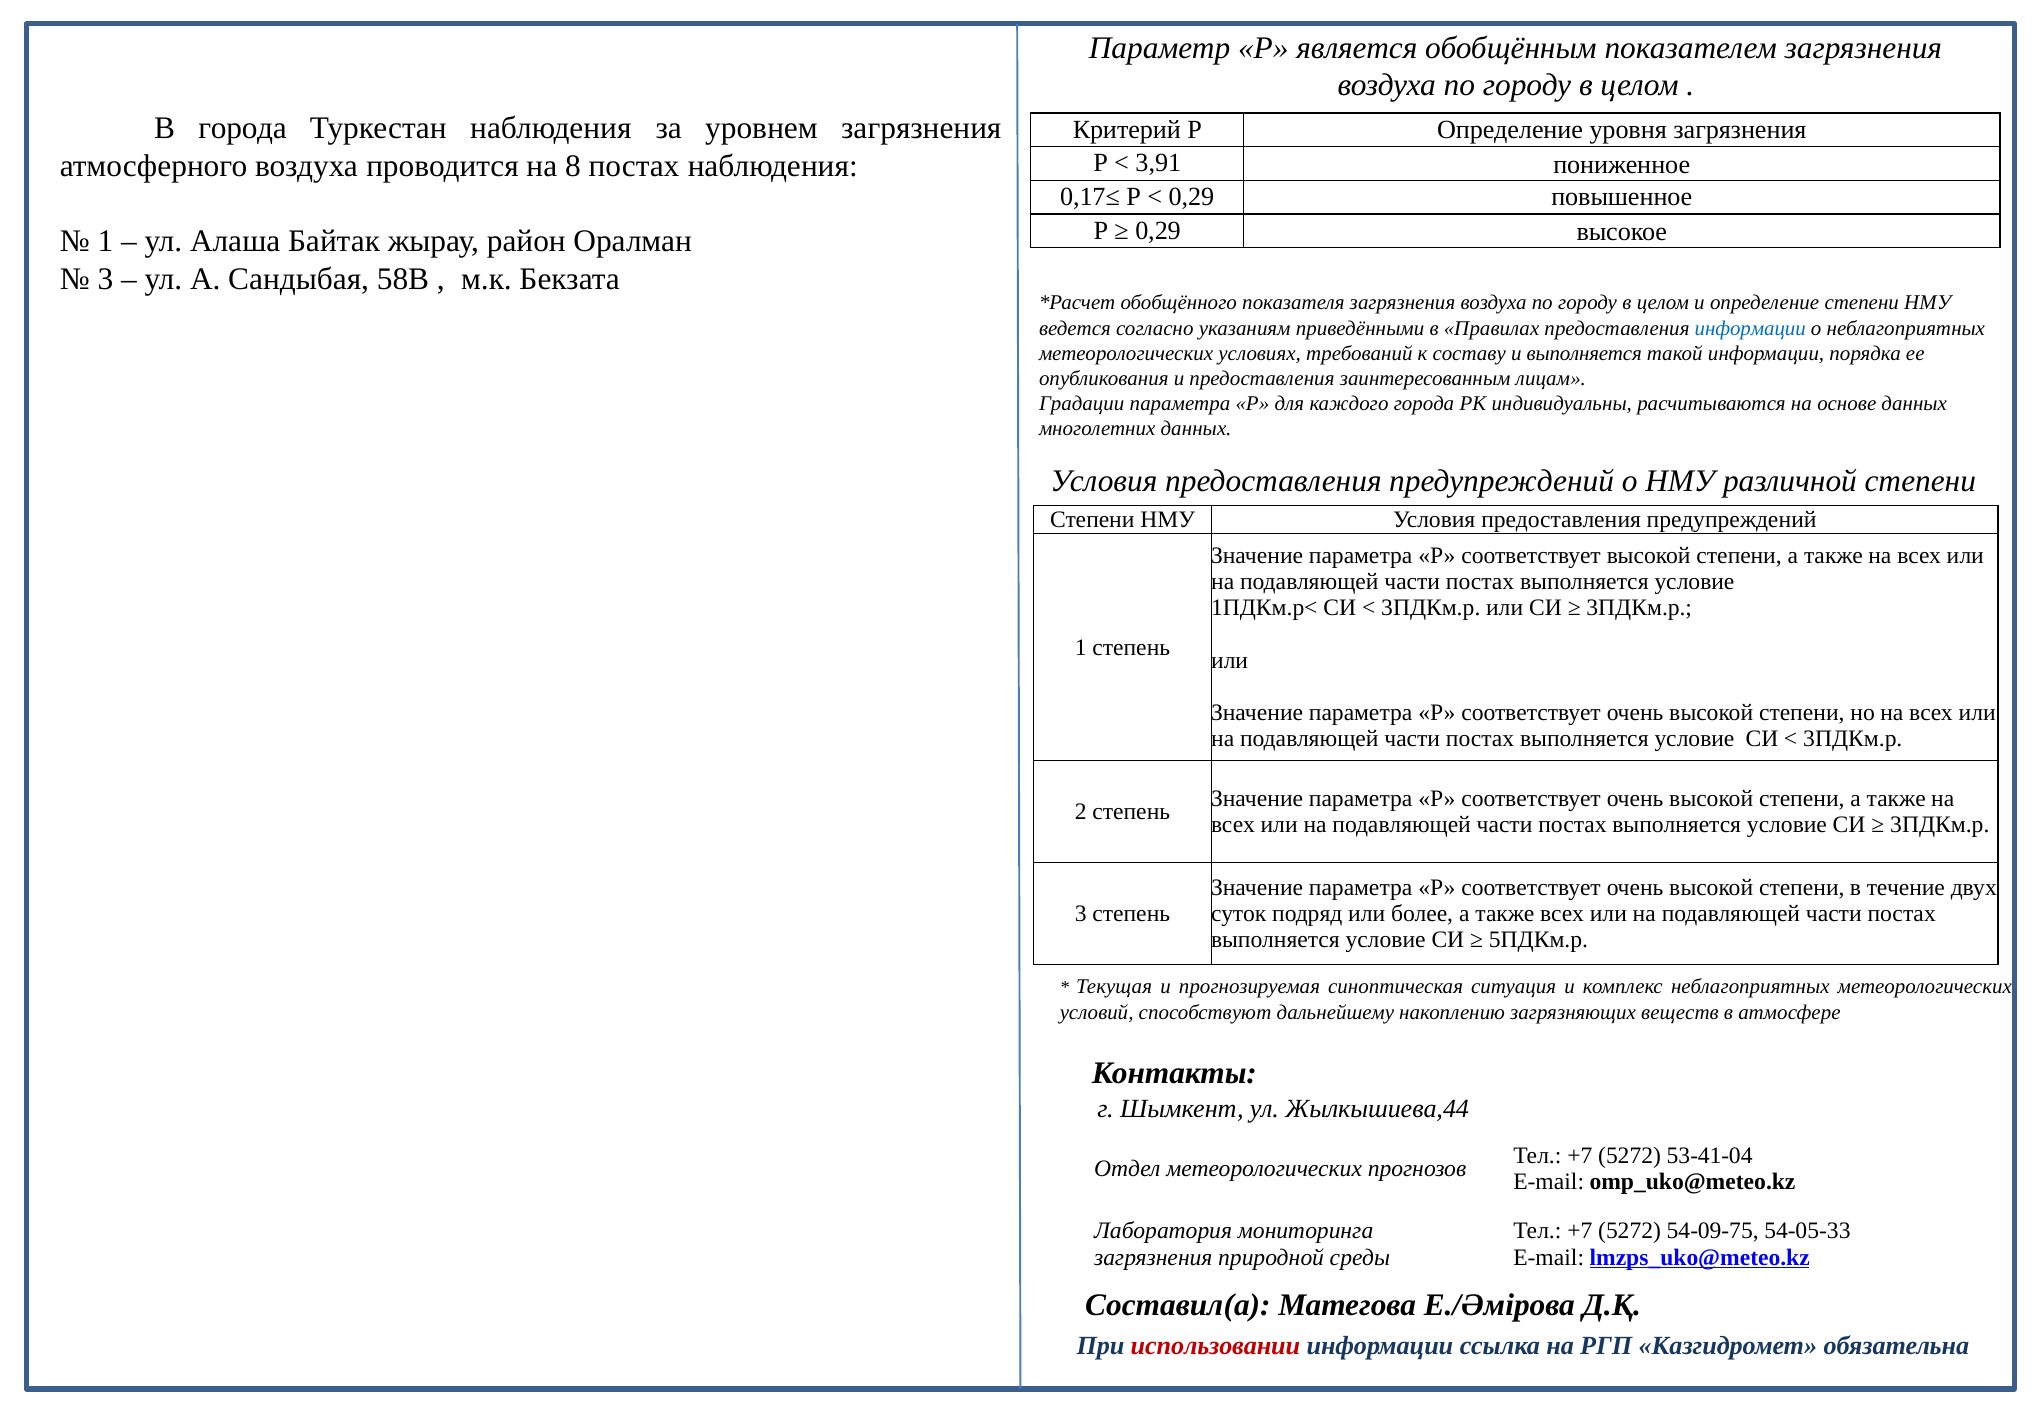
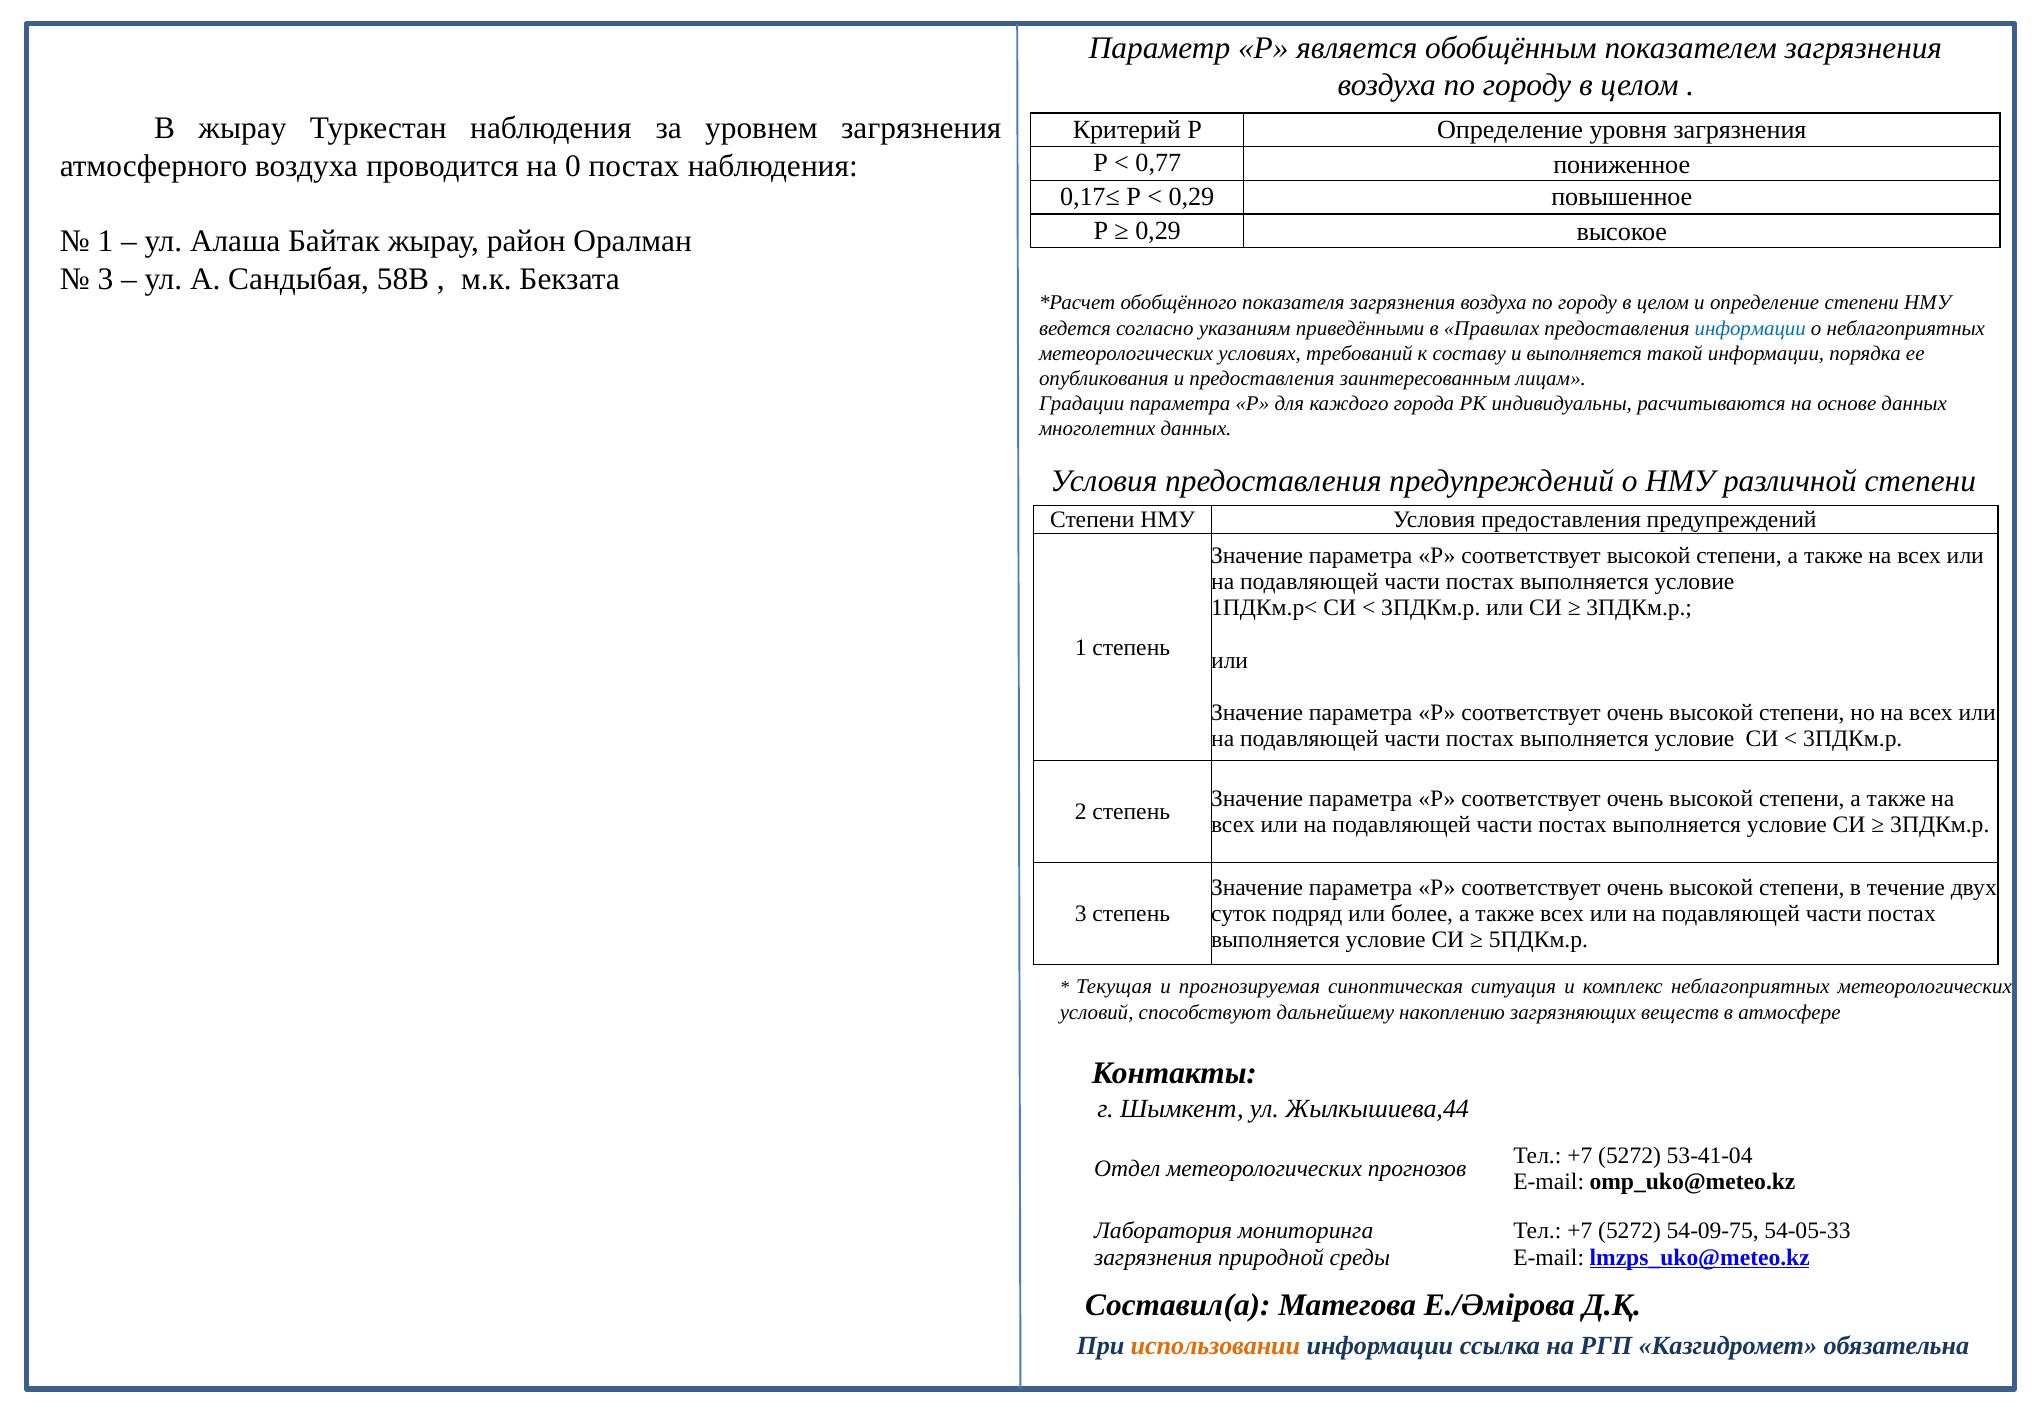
В города: города -> жырау
3,91: 3,91 -> 0,77
8: 8 -> 0
использовании colour: red -> orange
